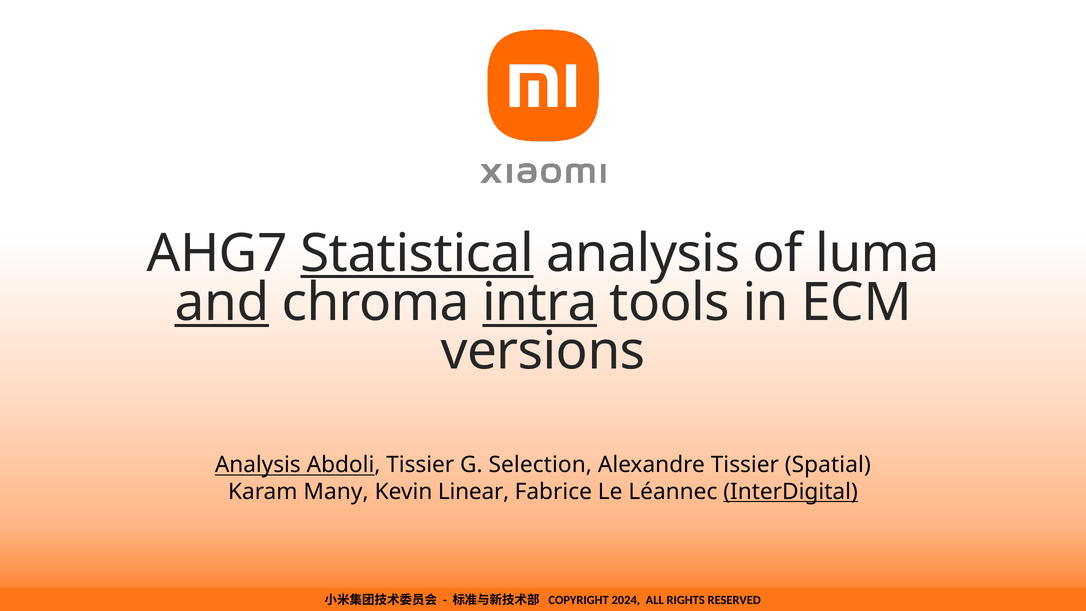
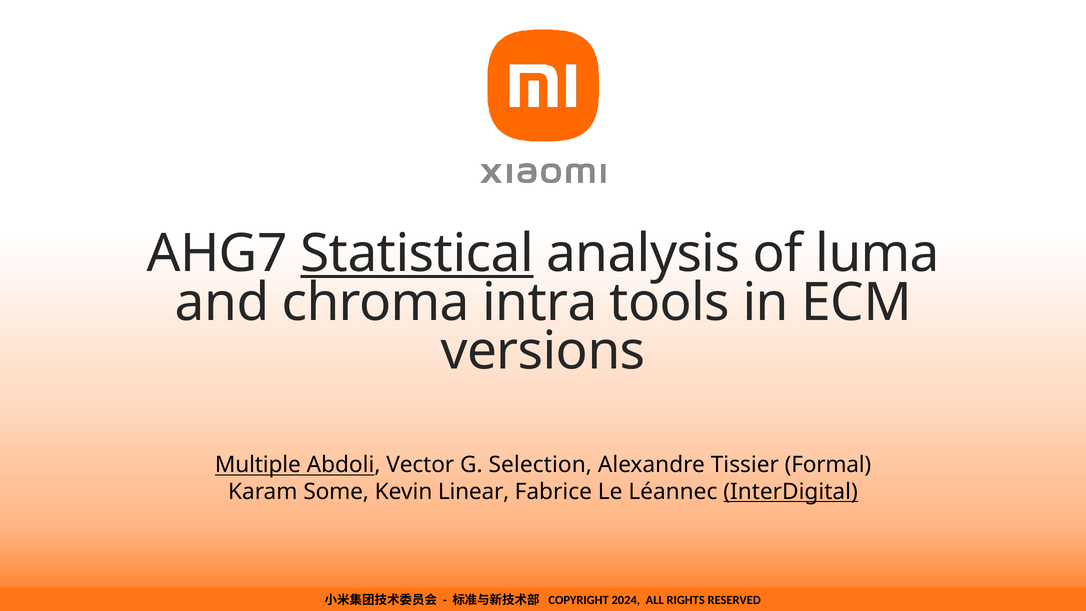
and underline: present -> none
intra underline: present -> none
Analysis at (258, 465): Analysis -> Multiple
Abdoli Tissier: Tissier -> Vector
Spatial: Spatial -> Formal
Many: Many -> Some
